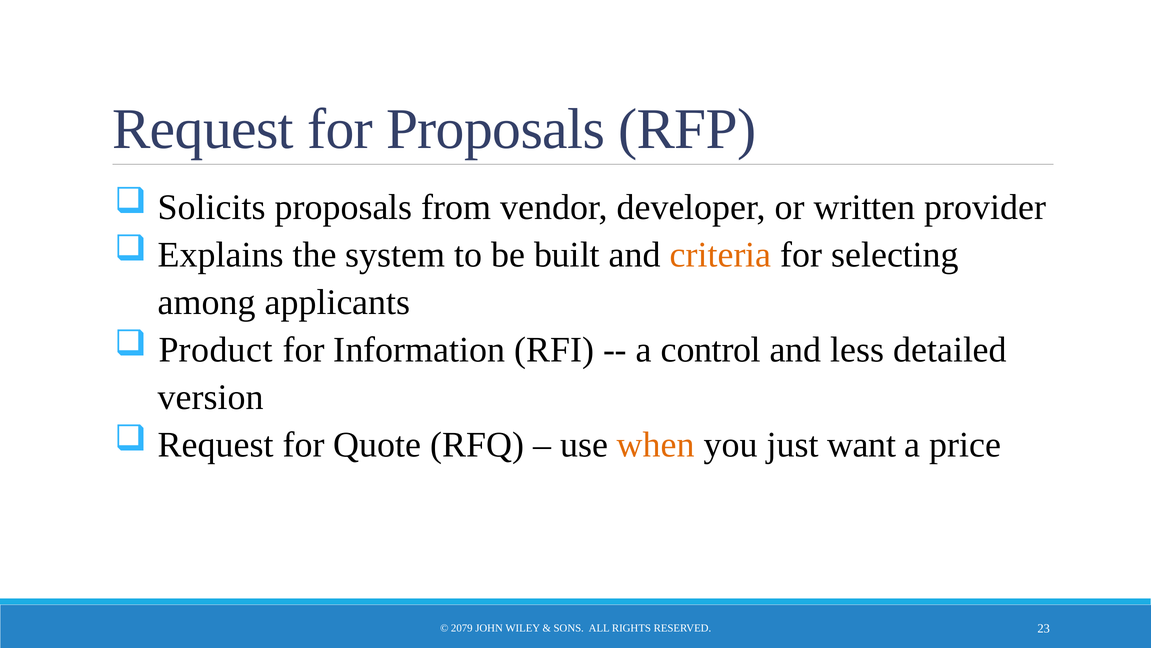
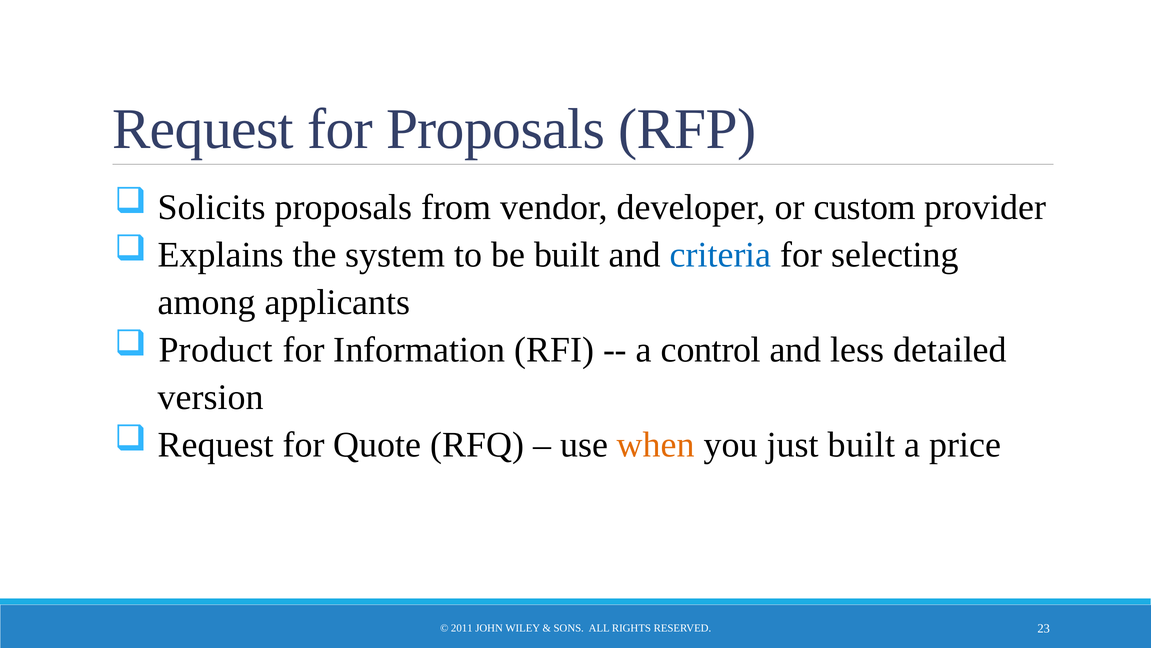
written: written -> custom
criteria colour: orange -> blue
just want: want -> built
2079: 2079 -> 2011
